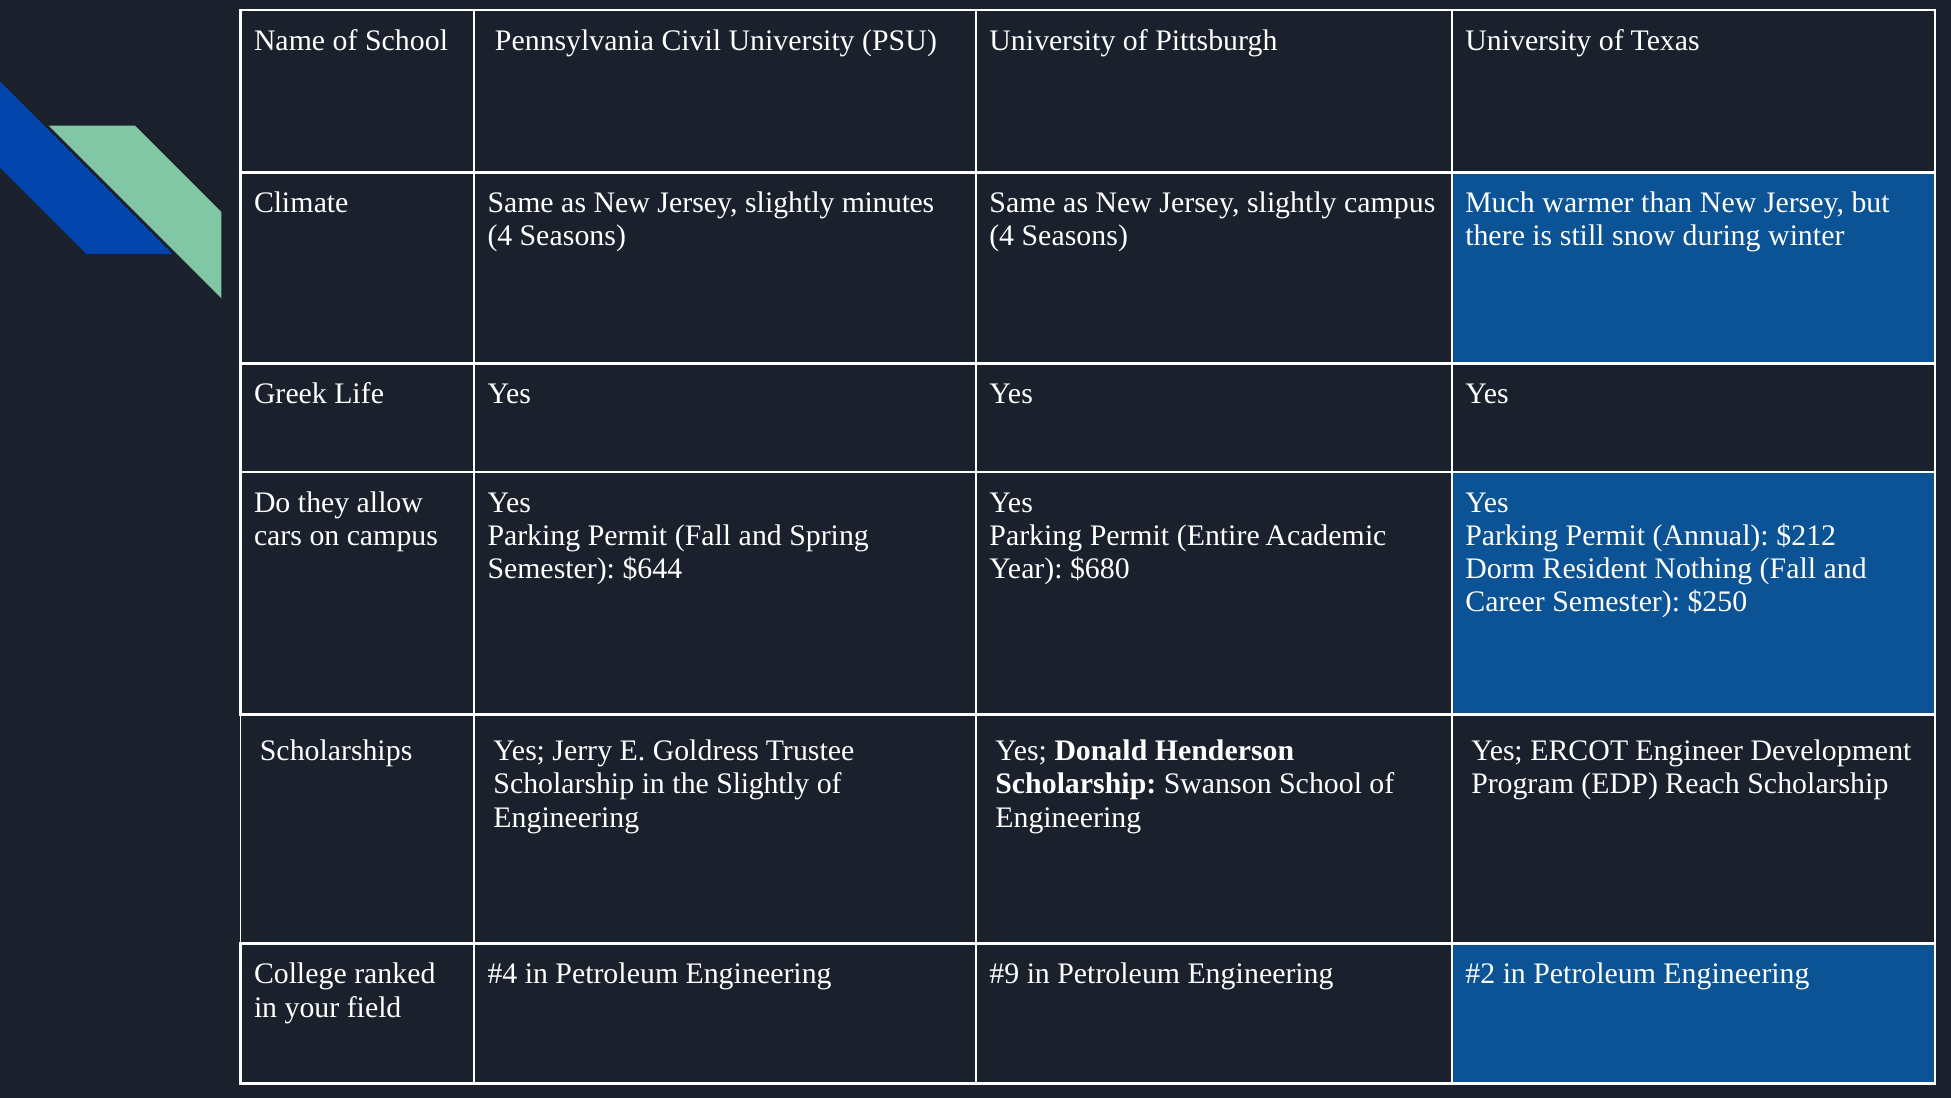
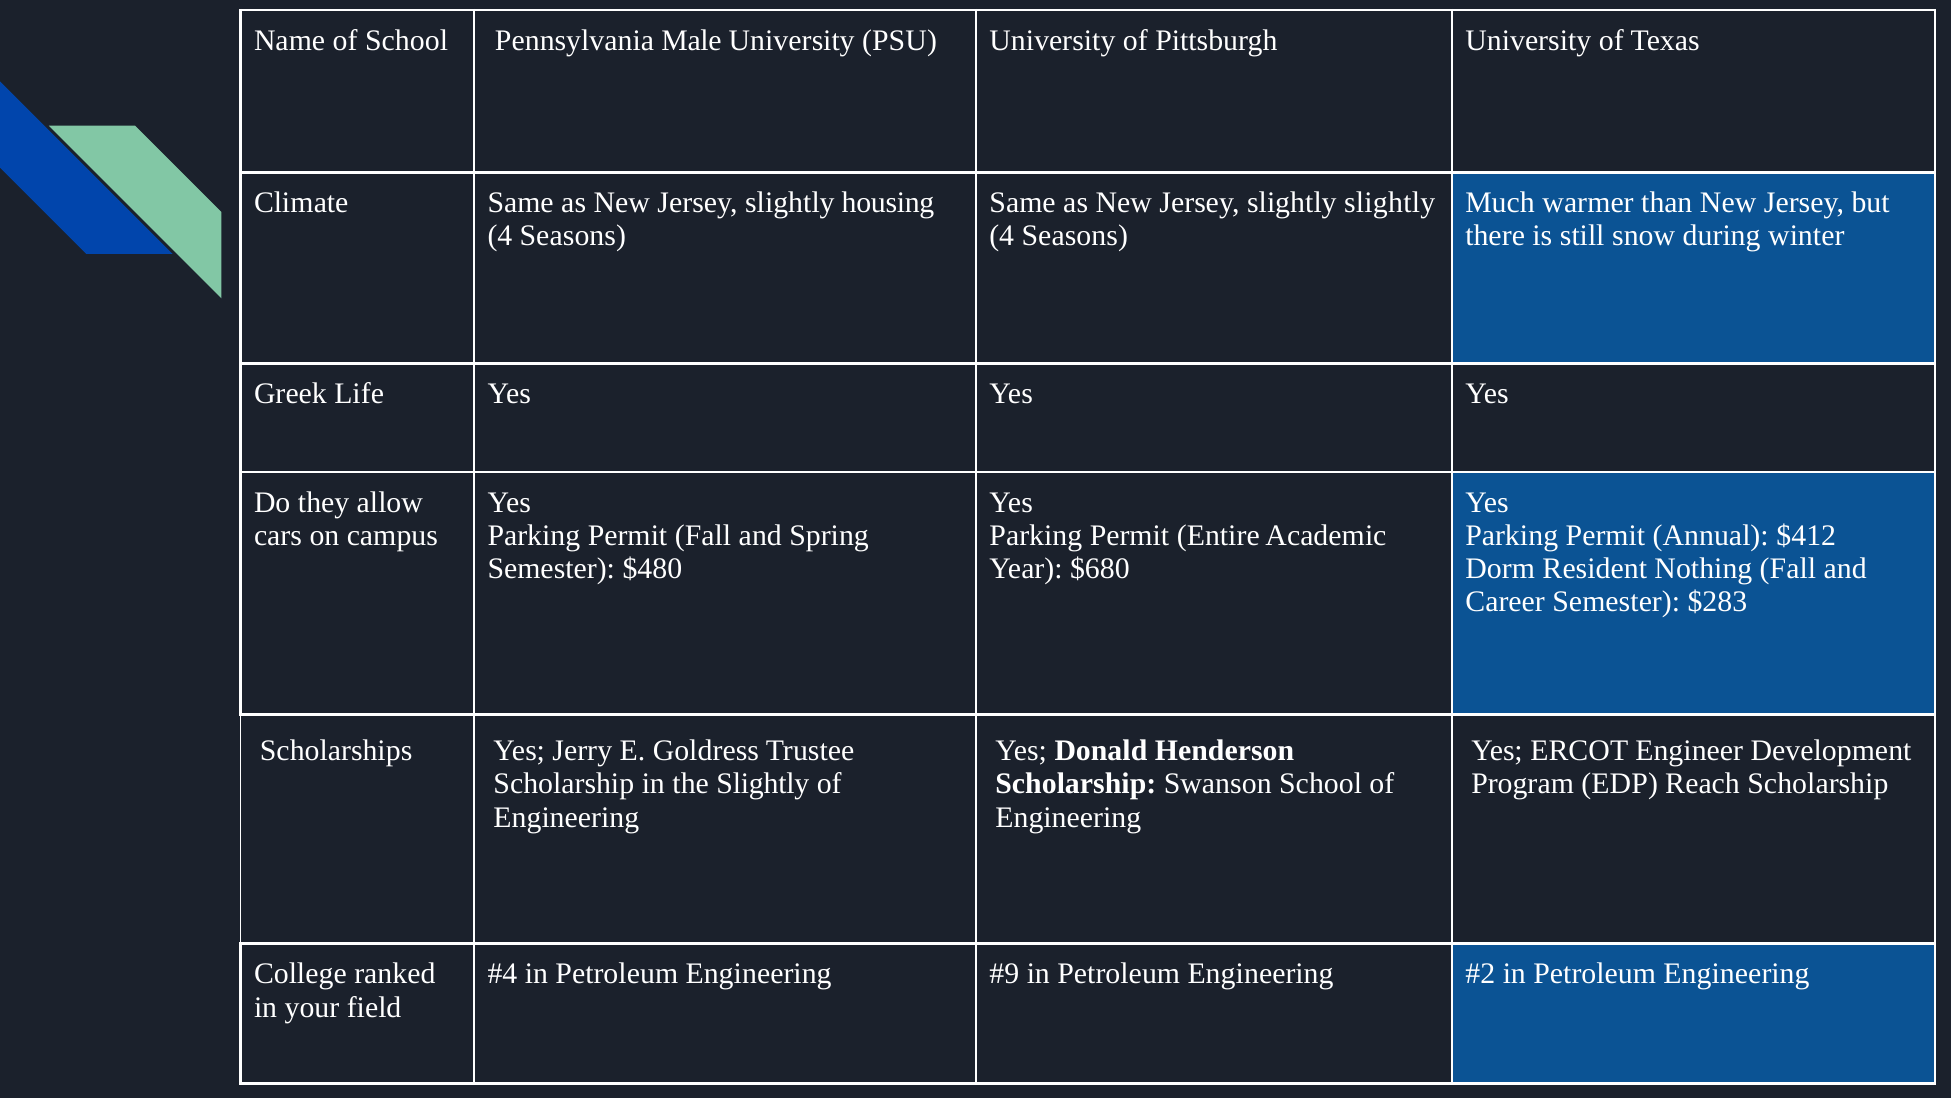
Civil: Civil -> Male
minutes: minutes -> housing
slightly campus: campus -> slightly
$212: $212 -> $412
$644: $644 -> $480
$250: $250 -> $283
